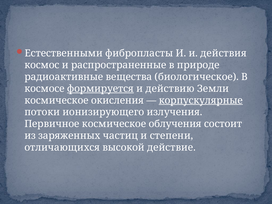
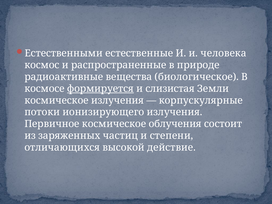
фибропласты: фибропласты -> естественные
действия: действия -> человека
действию: действию -> слизистая
космическое окисления: окисления -> излучения
корпускулярные underline: present -> none
